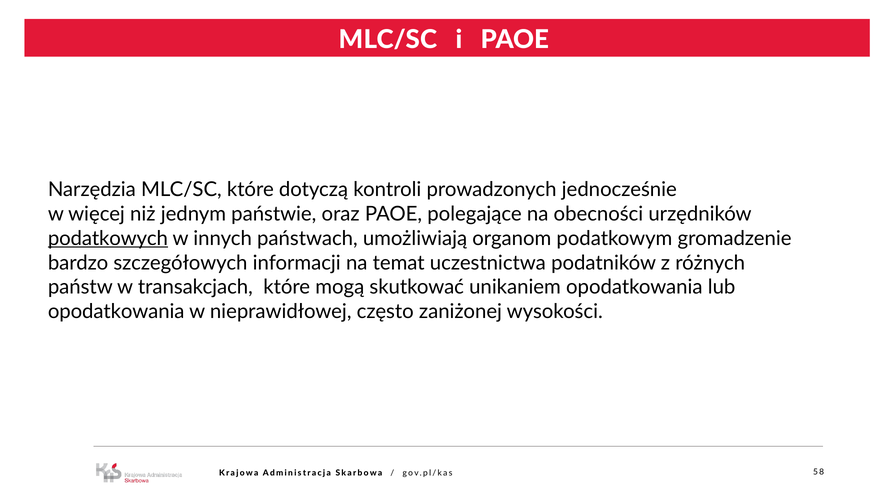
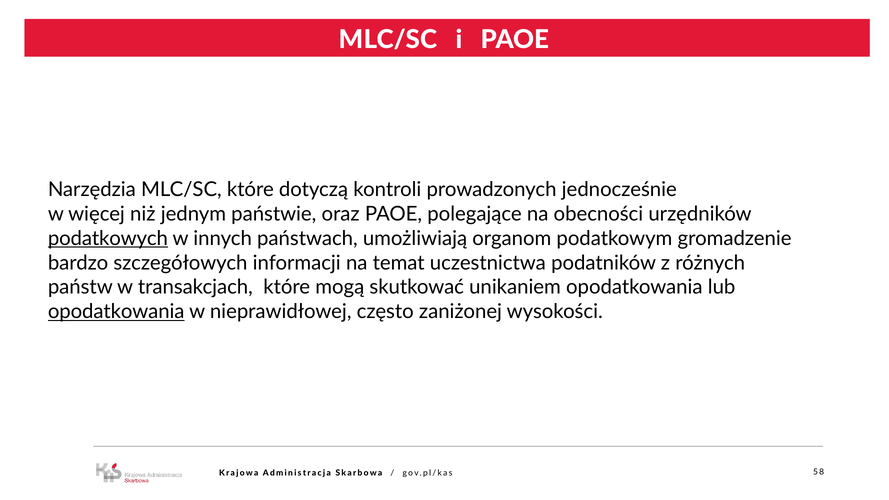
opodatkowania at (116, 312) underline: none -> present
